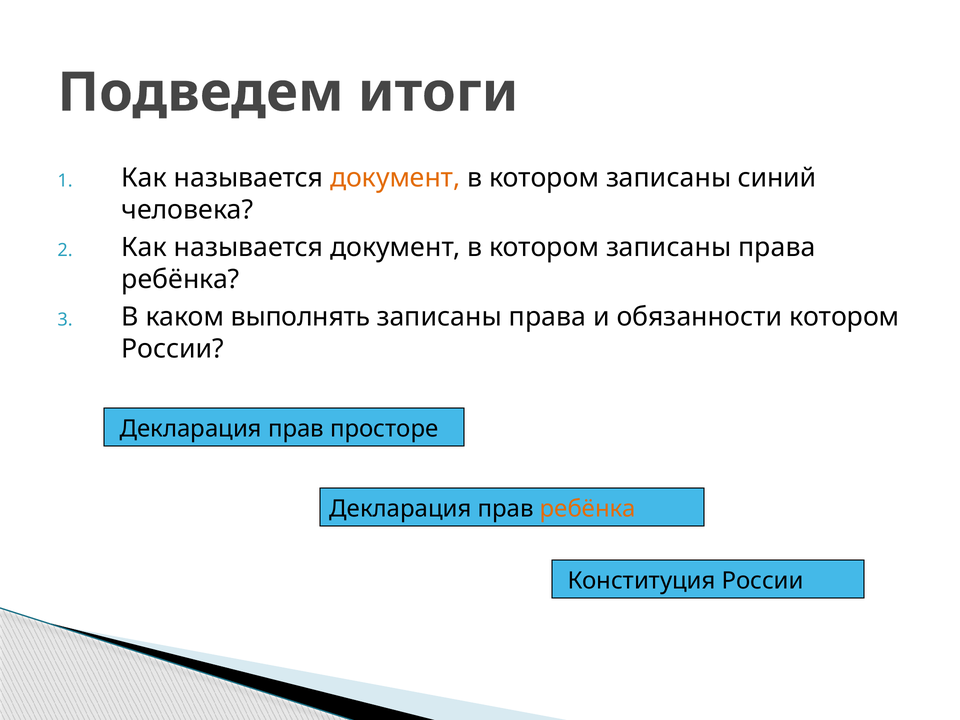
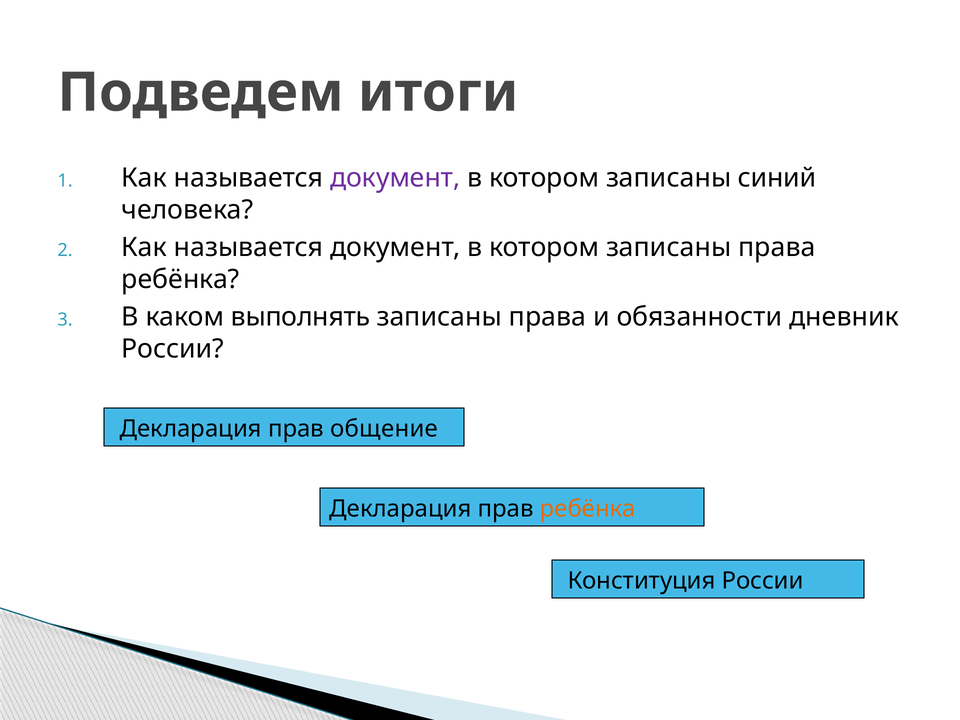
документ at (395, 178) colour: orange -> purple
обязанности котором: котором -> дневник
просторе: просторе -> общение
